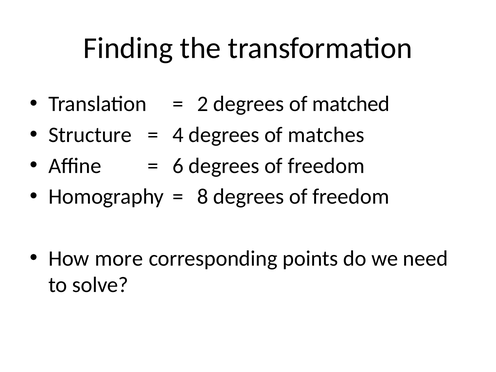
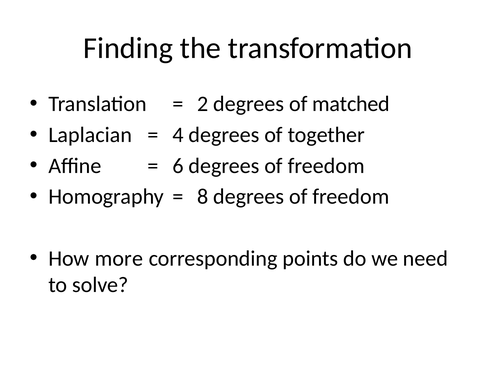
Structure: Structure -> Laplacian
matches: matches -> together
